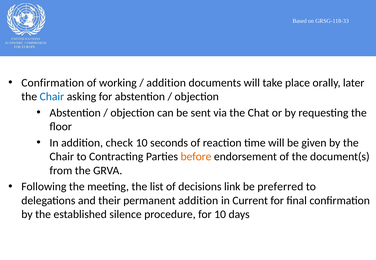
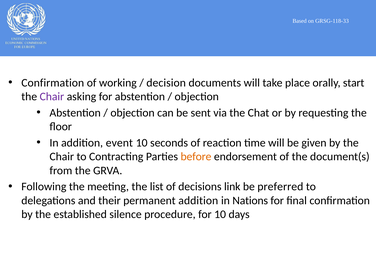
addition at (166, 83): addition -> decision
later: later -> start
Chair at (52, 97) colour: blue -> purple
check: check -> event
Current: Current -> Nations
